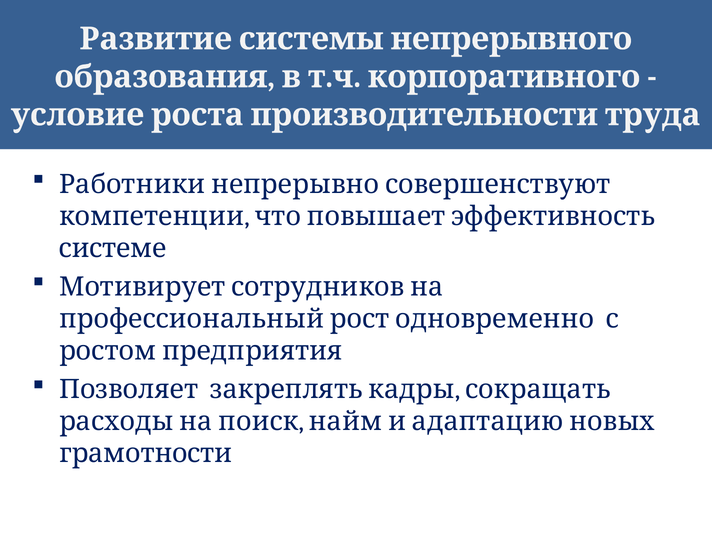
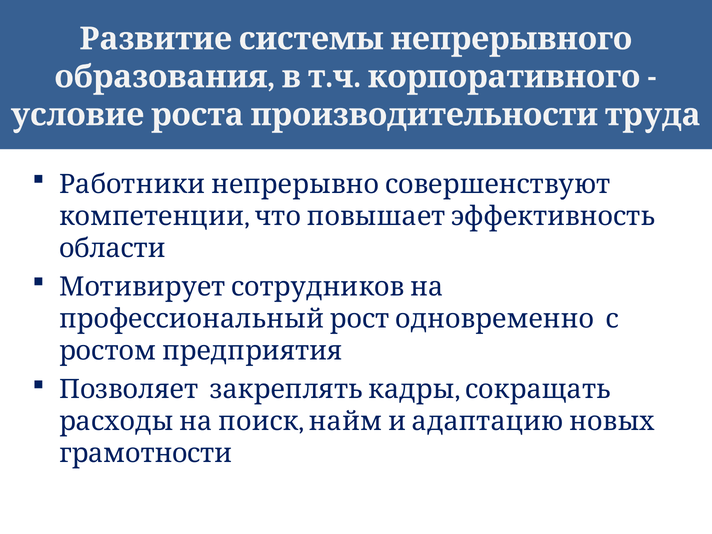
системе: системе -> области
